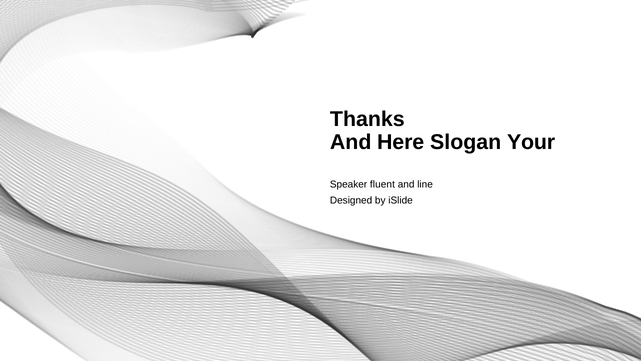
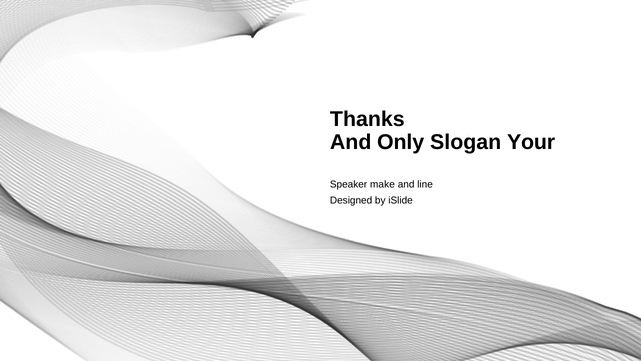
Here: Here -> Only
fluent: fluent -> make
